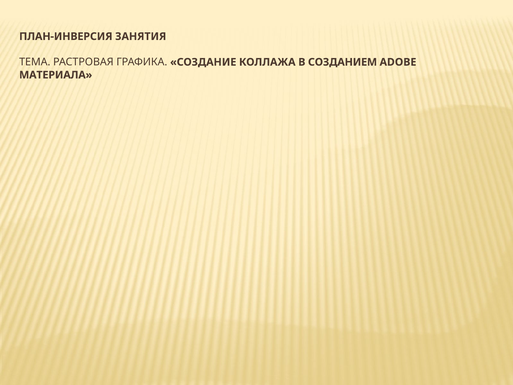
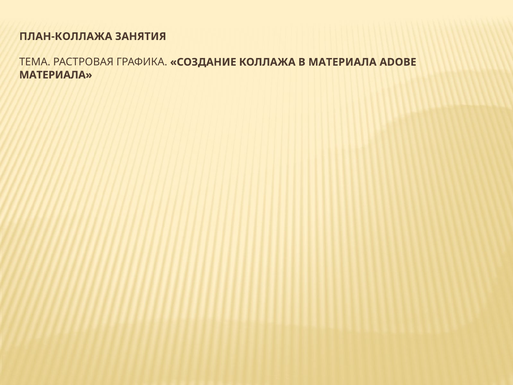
ПЛАН-ИНВЕРСИЯ: ПЛАН-ИНВЕРСИЯ -> ПЛАН-КОЛЛАЖА
В СОЗДАНИЕМ: СОЗДАНИЕМ -> МАТЕРИАЛА
